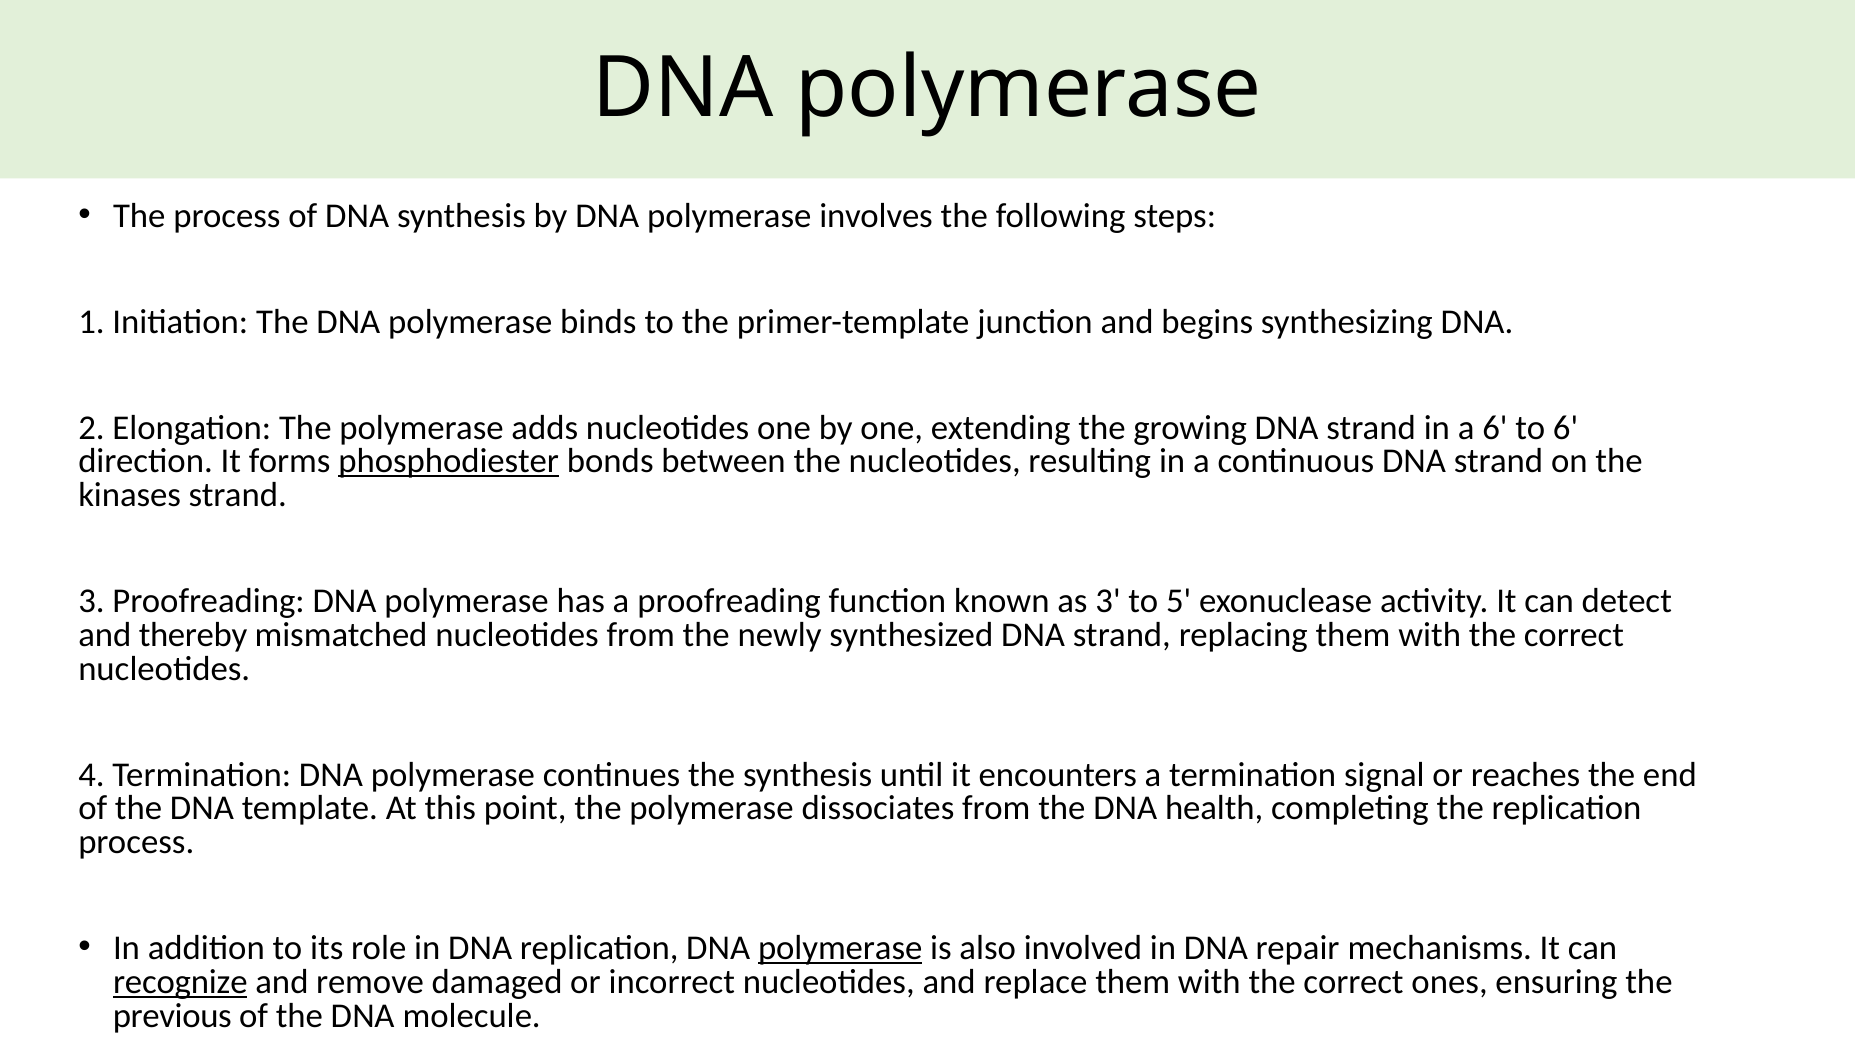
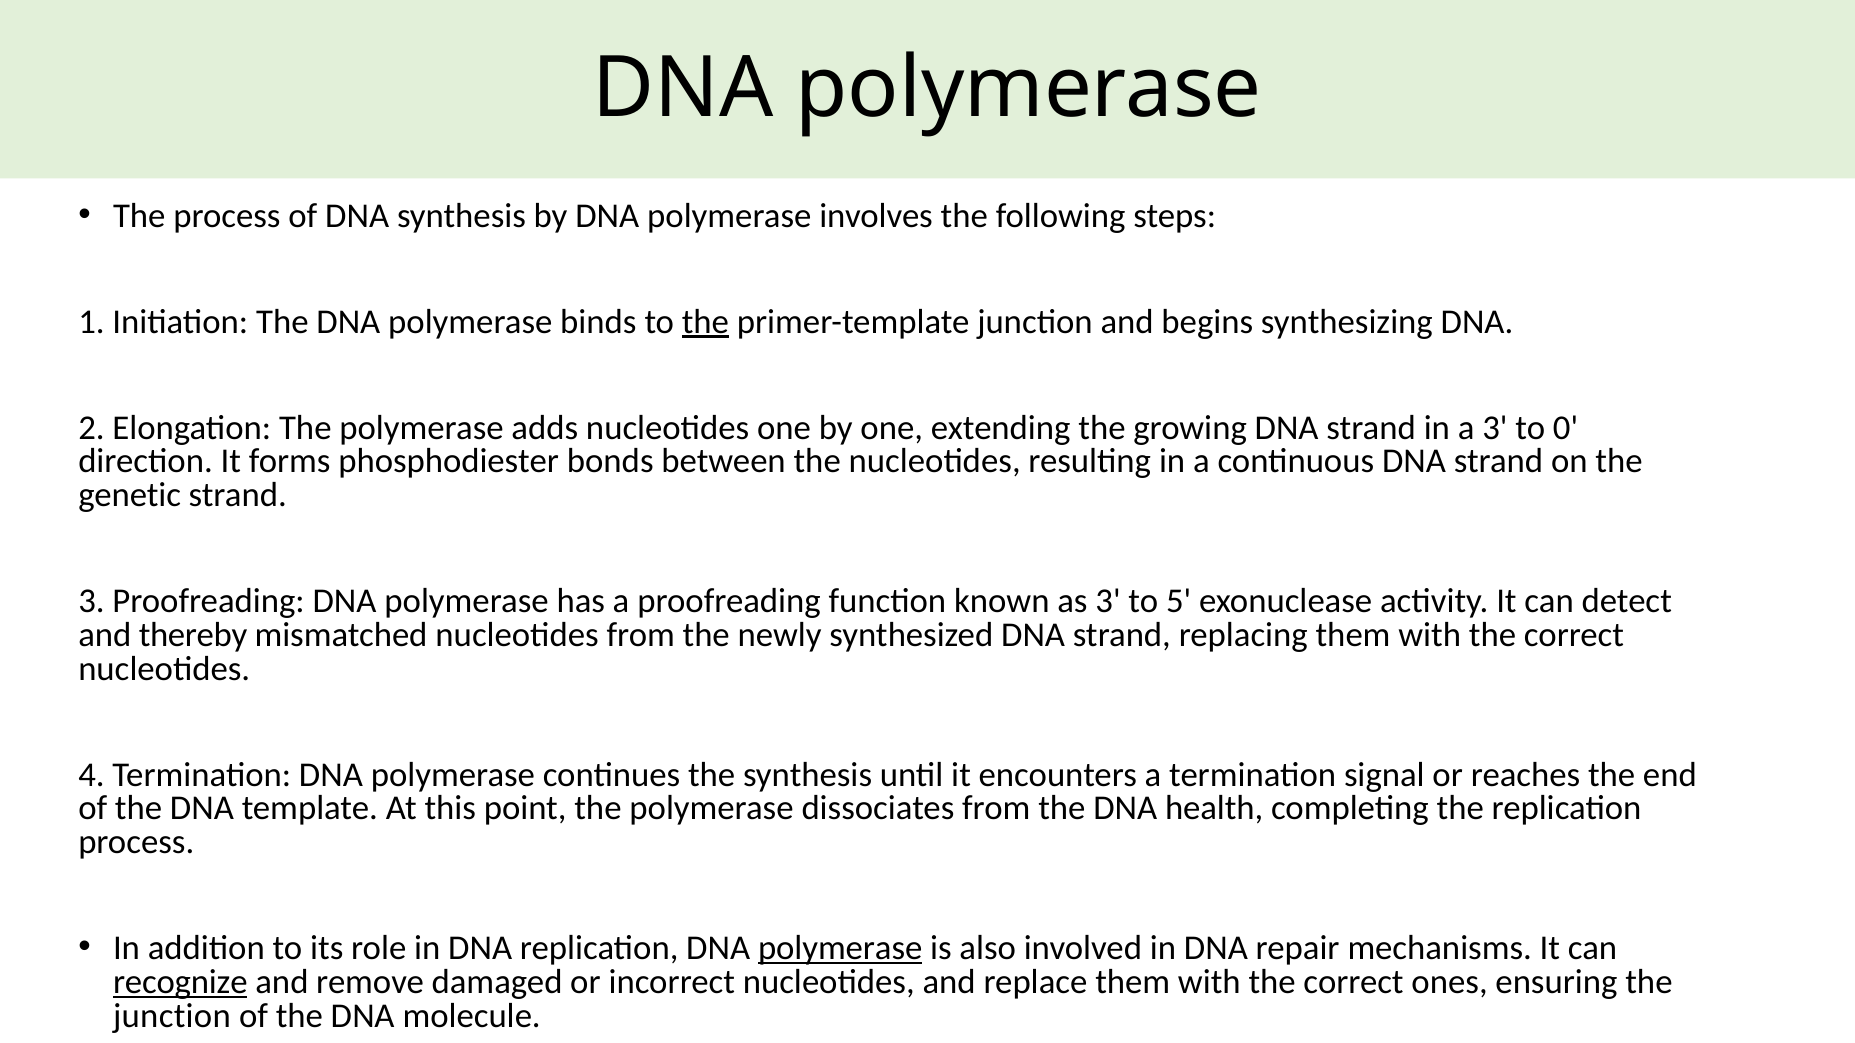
the at (705, 322) underline: none -> present
a 6: 6 -> 3
to 6: 6 -> 0
phosphodiester underline: present -> none
kinases: kinases -> genetic
previous at (172, 1016): previous -> junction
